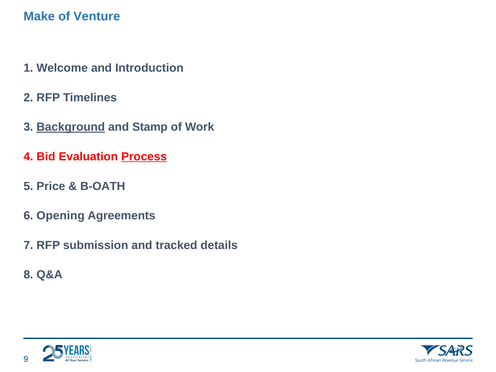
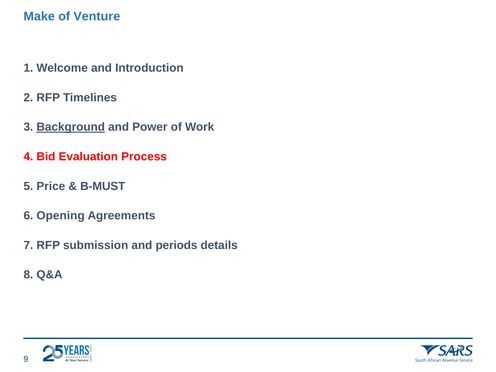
Stamp: Stamp -> Power
Process underline: present -> none
B-OATH: B-OATH -> B-MUST
tracked: tracked -> periods
